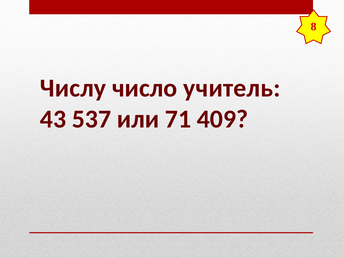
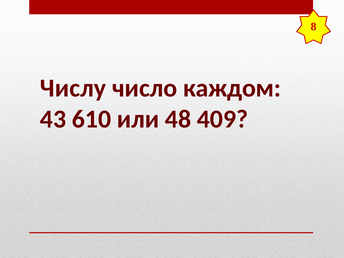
учитель: учитель -> каждом
537: 537 -> 610
71: 71 -> 48
